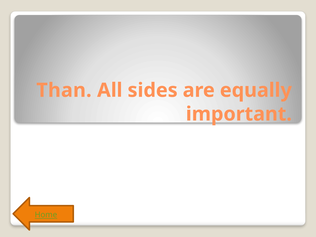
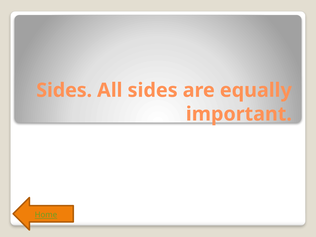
Than at (64, 90): Than -> Sides
